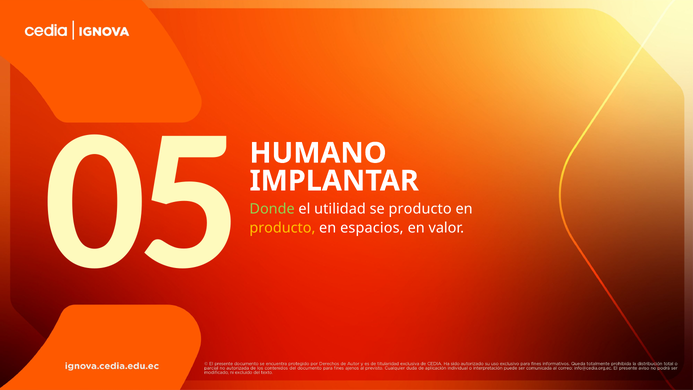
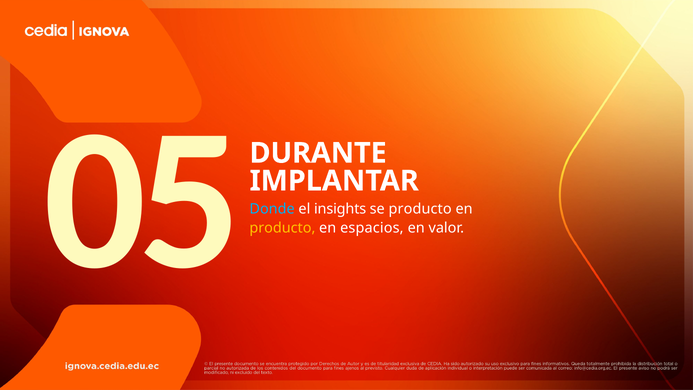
HUMANO: HUMANO -> DURANTE
Donde colour: light green -> light blue
utilidad: utilidad -> insights
